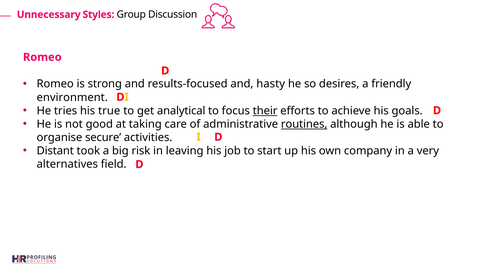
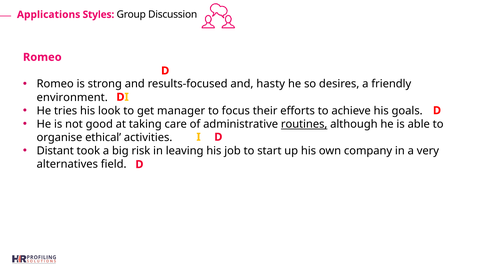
Unnecessary: Unnecessary -> Applications
true: true -> look
analytical: analytical -> manager
their underline: present -> none
secure: secure -> ethical
